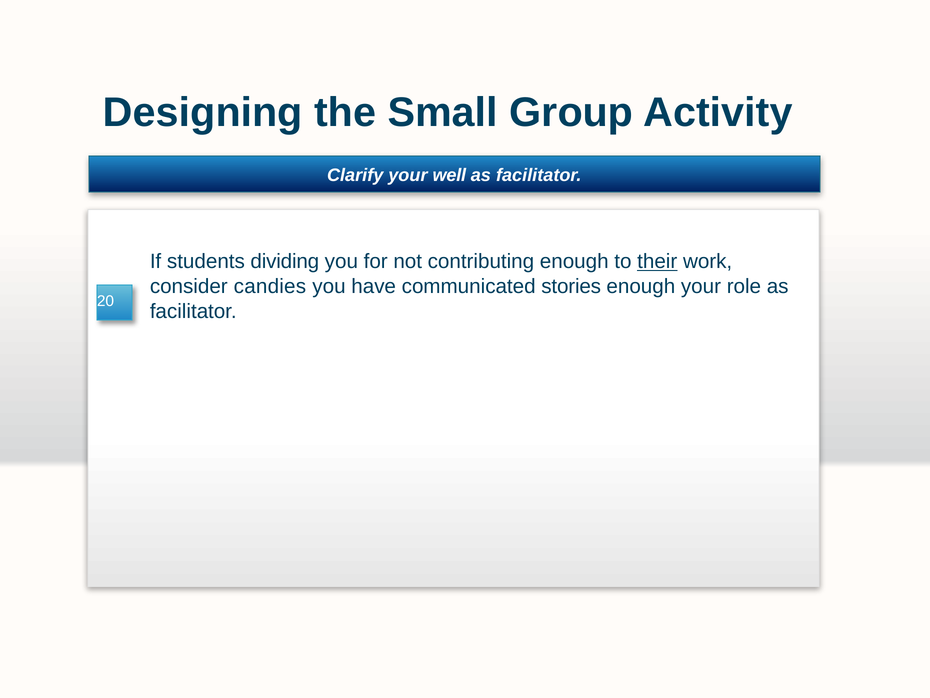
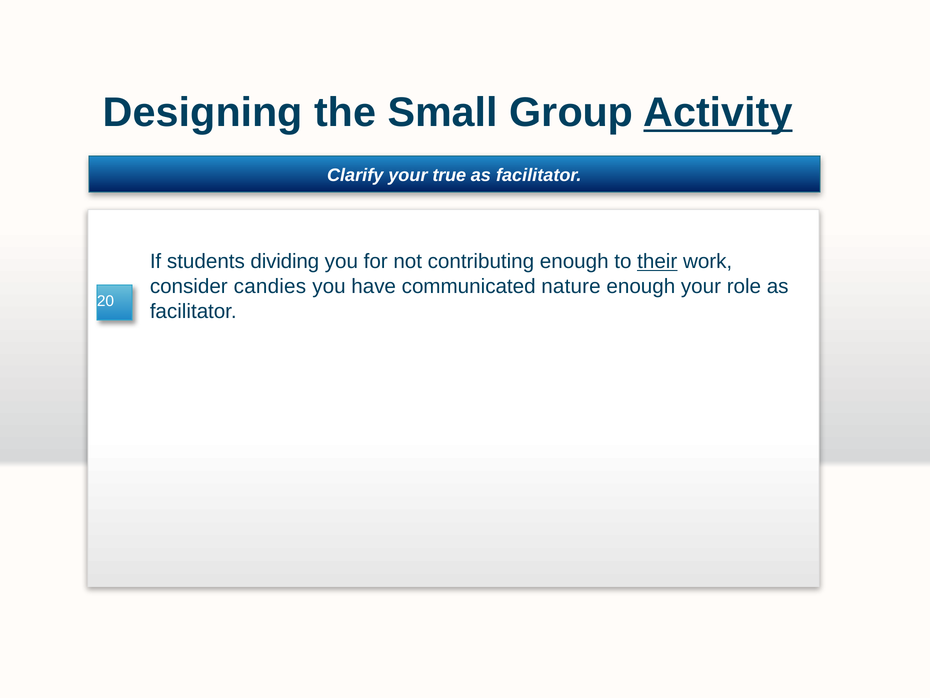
Activity underline: none -> present
well: well -> true
stories: stories -> nature
